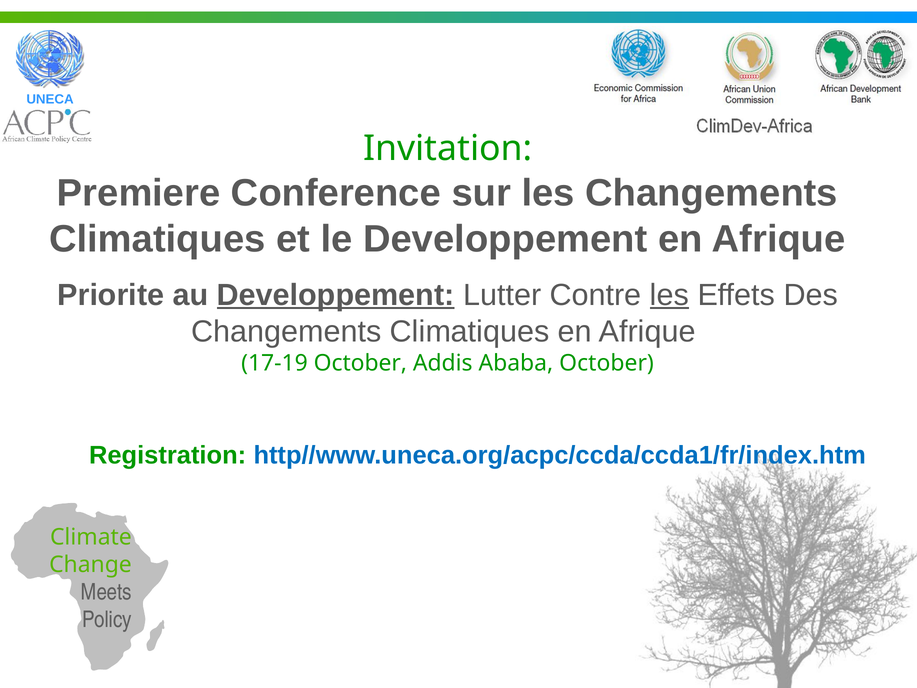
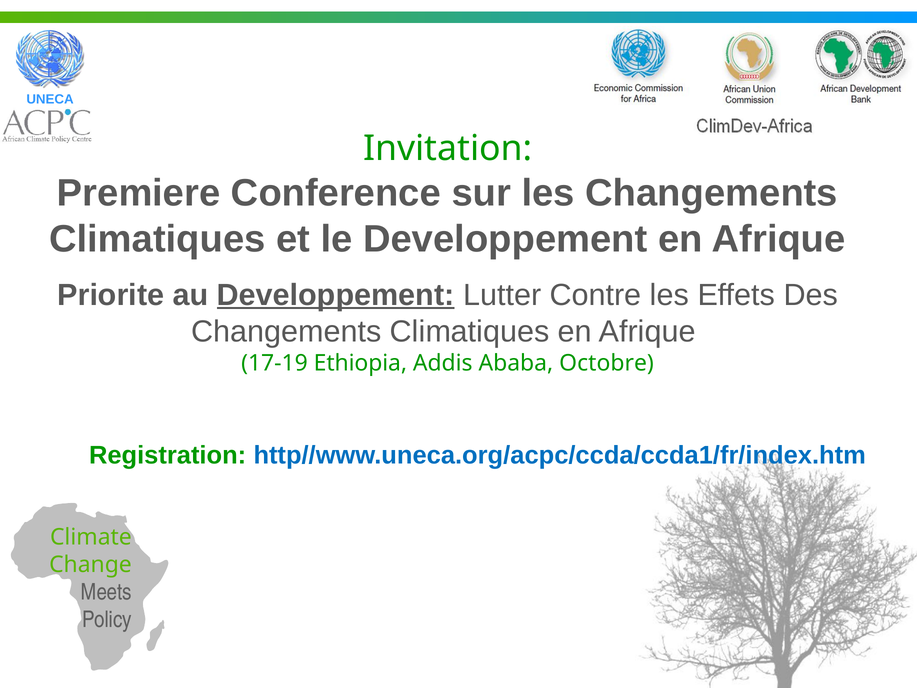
les at (669, 295) underline: present -> none
17-19 October: October -> Ethiopia
Ababa October: October -> Octobre
